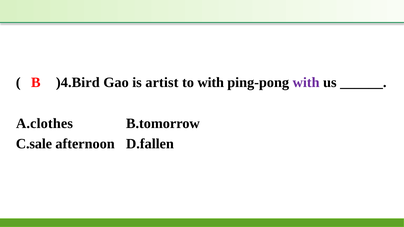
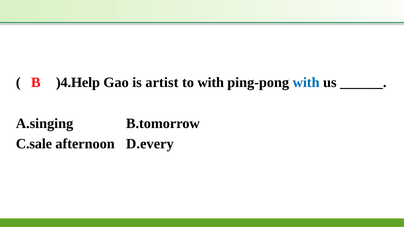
)4.Bird: )4.Bird -> )4.Help
with at (306, 82) colour: purple -> blue
A.clothes: A.clothes -> A.singing
D.fallen: D.fallen -> D.every
